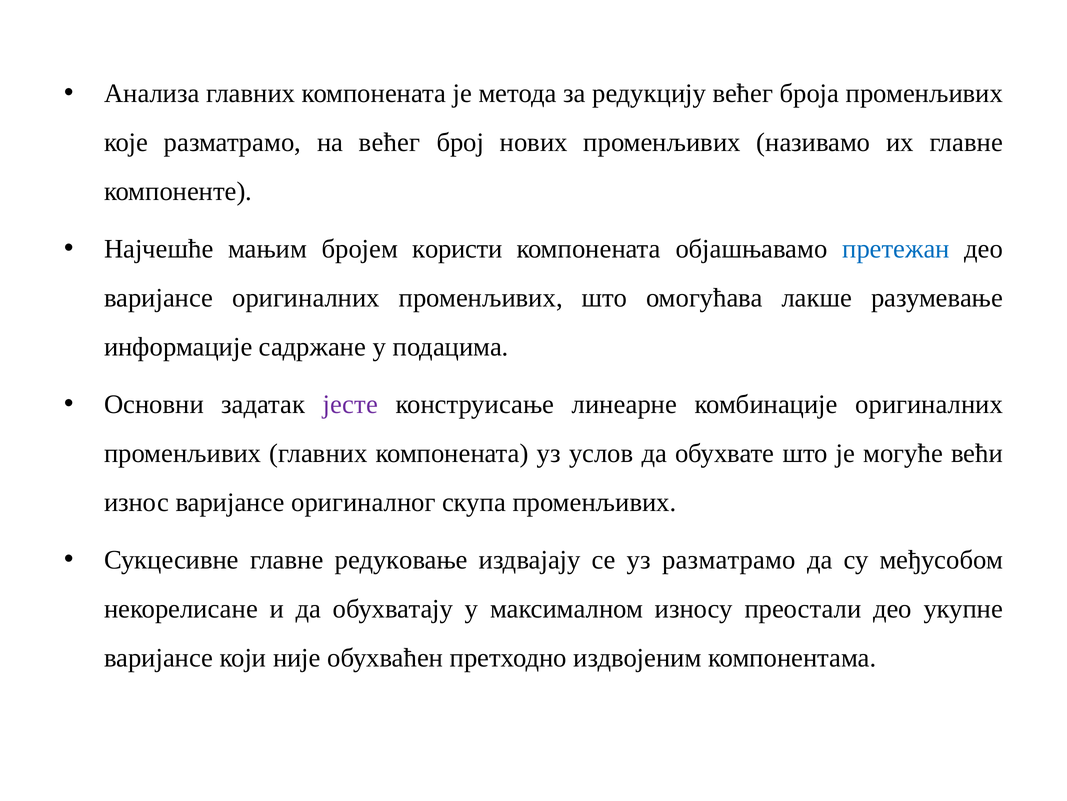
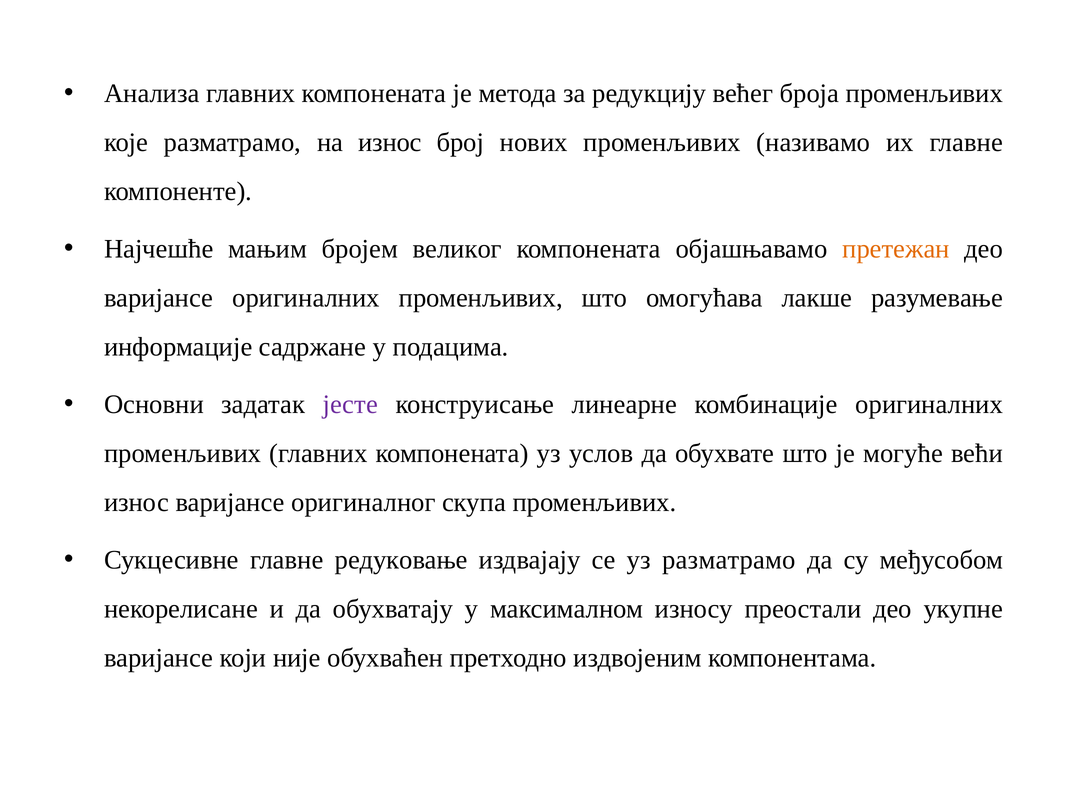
на већег: већег -> износ
користи: користи -> великог
претежан colour: blue -> orange
